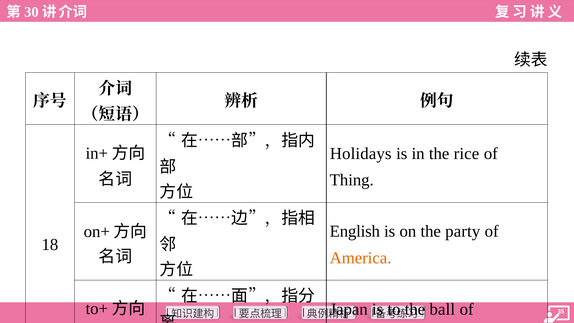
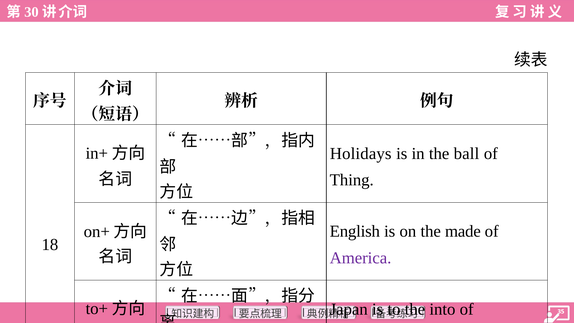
rice: rice -> ball
party: party -> made
America colour: orange -> purple
ball: ball -> into
